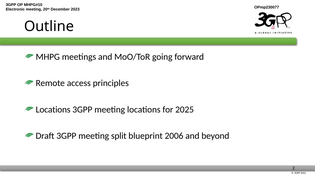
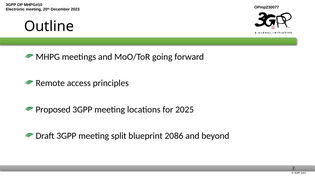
Locations at (53, 110): Locations -> Proposed
2006: 2006 -> 2086
